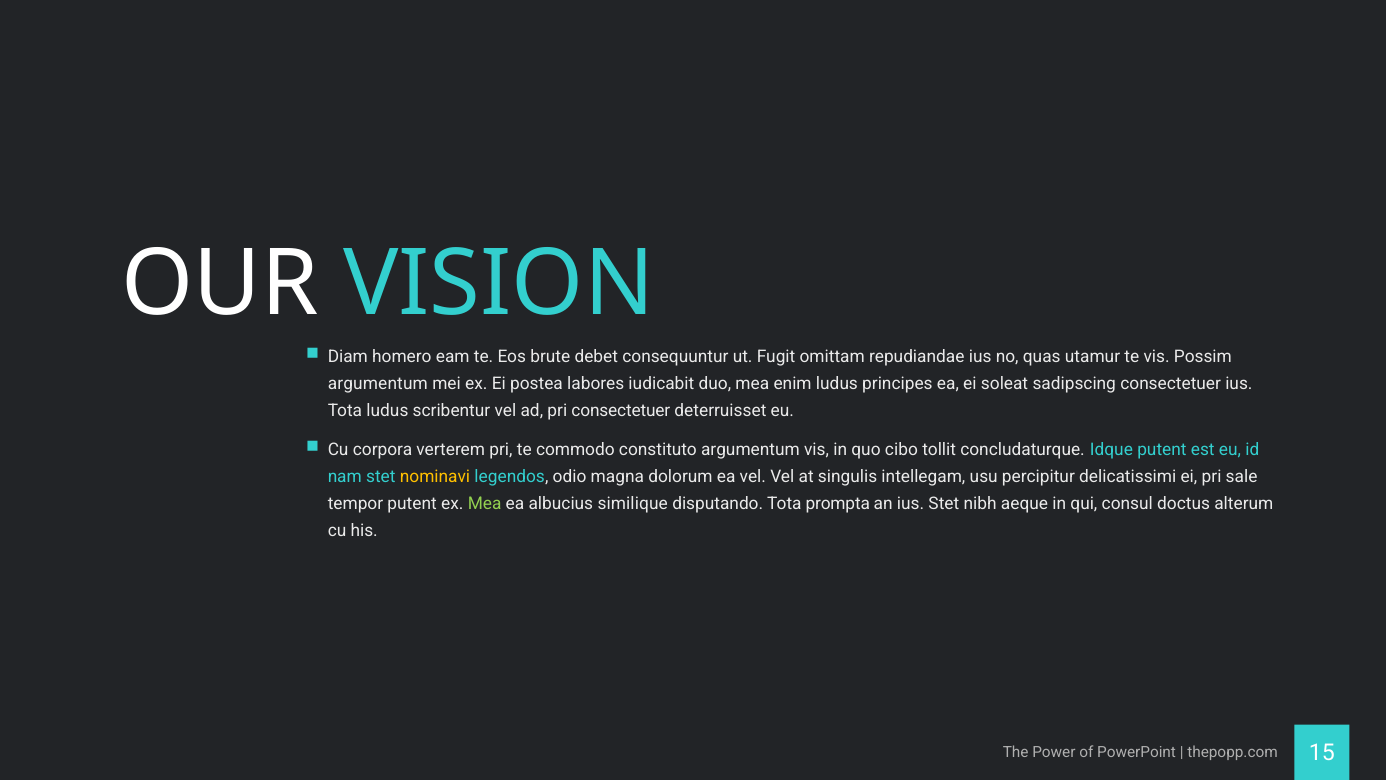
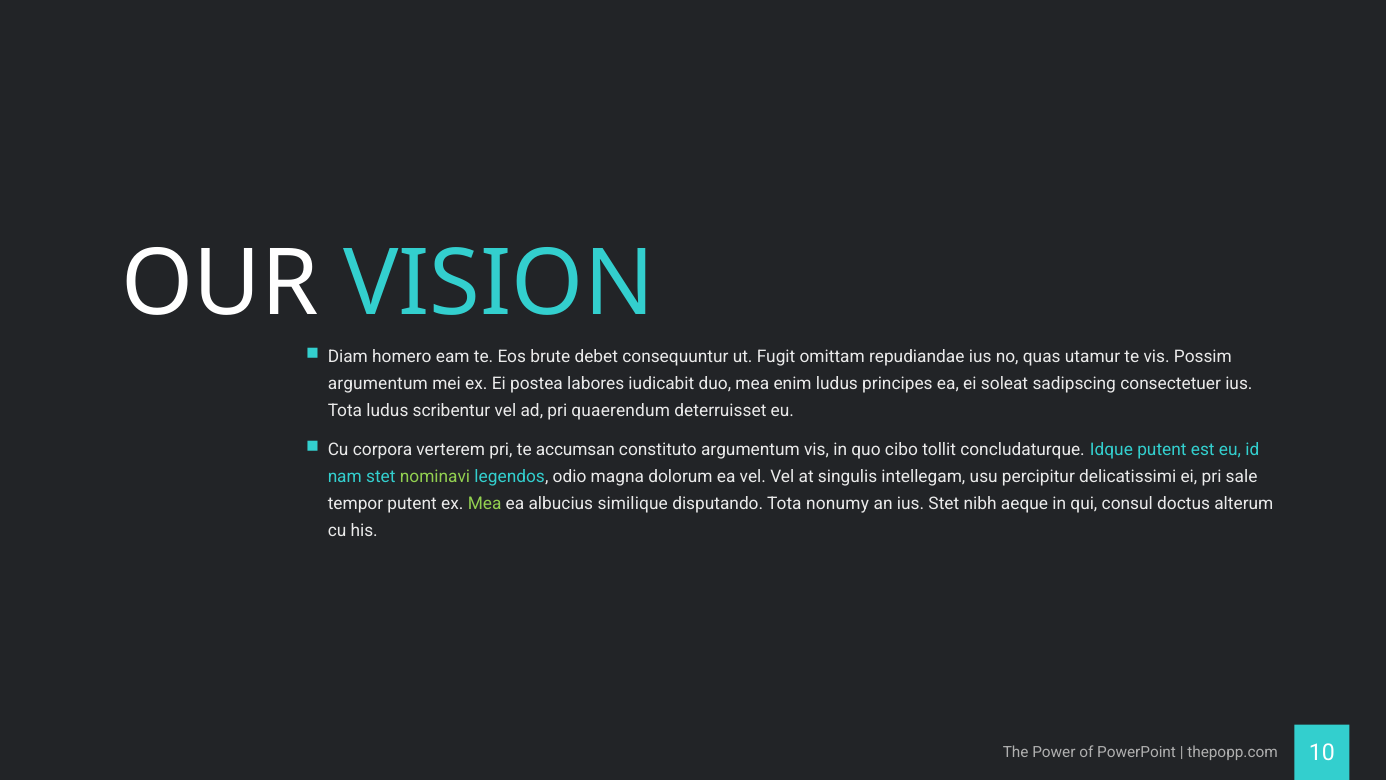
pri consectetuer: consectetuer -> quaerendum
commodo: commodo -> accumsan
nominavi colour: yellow -> light green
prompta: prompta -> nonumy
15: 15 -> 10
